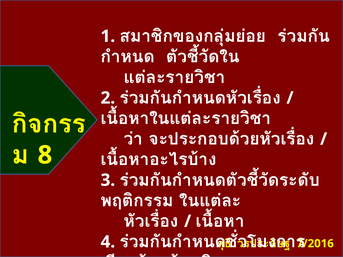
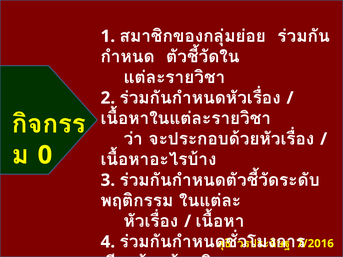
8: 8 -> 0
